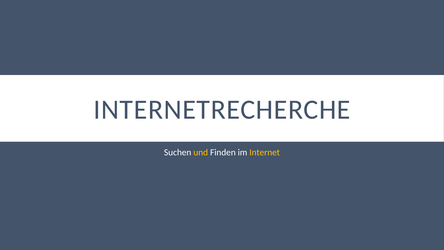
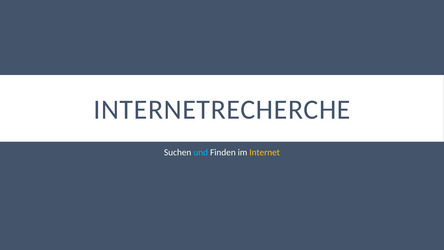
und colour: yellow -> light blue
